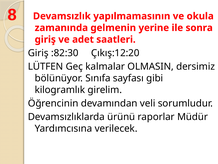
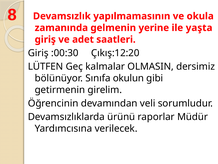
sonra: sonra -> yaşta
:82:30: :82:30 -> :00:30
sayfası: sayfası -> okulun
kilogramlık: kilogramlık -> getirmenin
